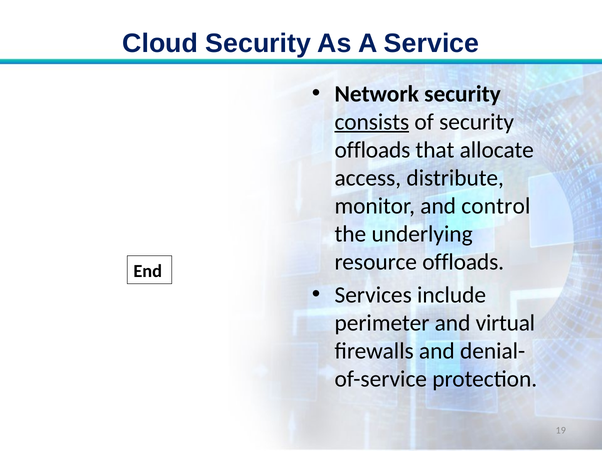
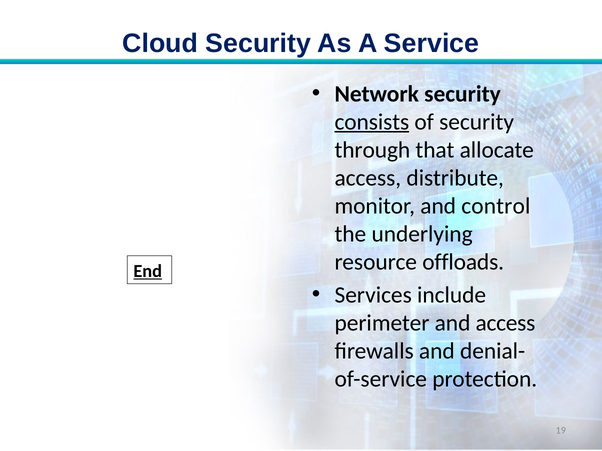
offloads at (372, 150): offloads -> through
End underline: none -> present
and virtual: virtual -> access
